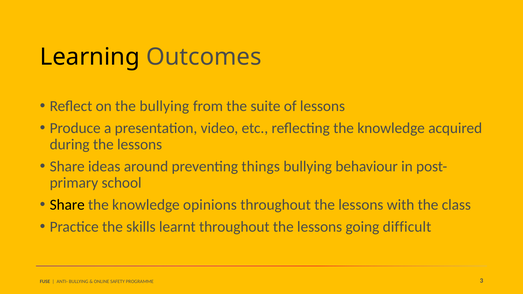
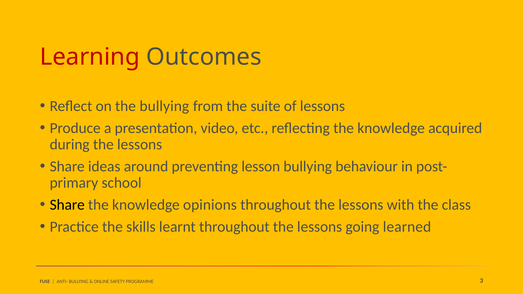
Learning colour: black -> red
things: things -> lesson
difficult: difficult -> learned
